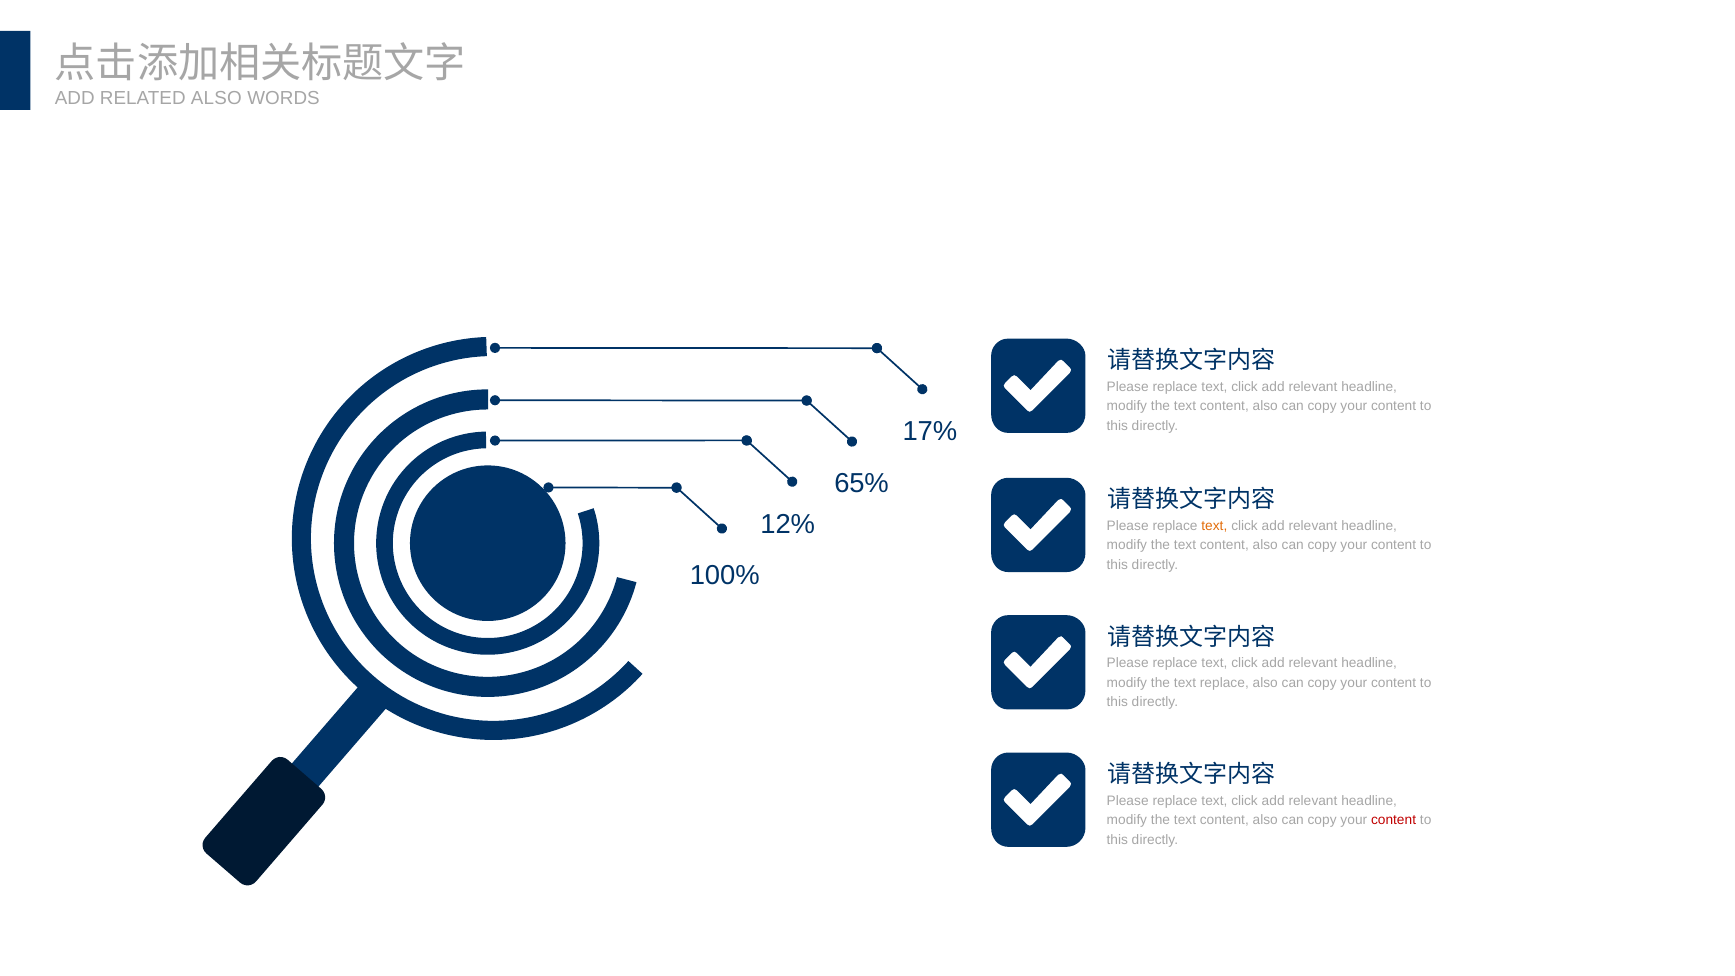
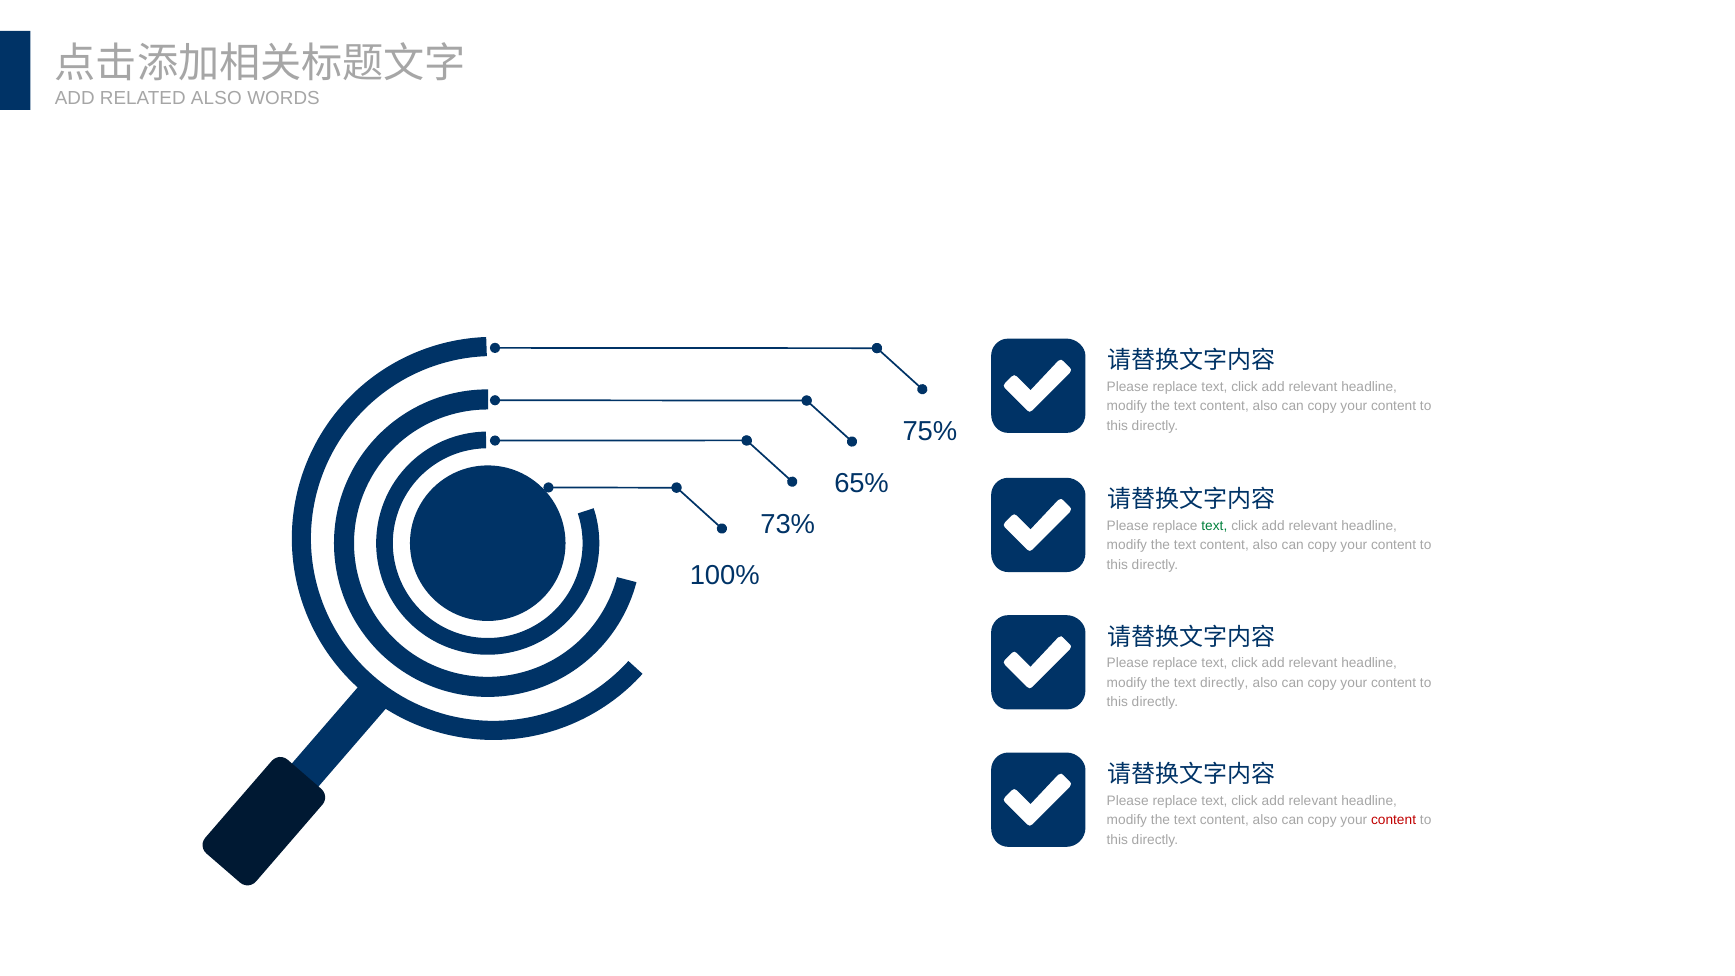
17%: 17% -> 75%
12%: 12% -> 73%
text at (1214, 526) colour: orange -> green
text replace: replace -> directly
